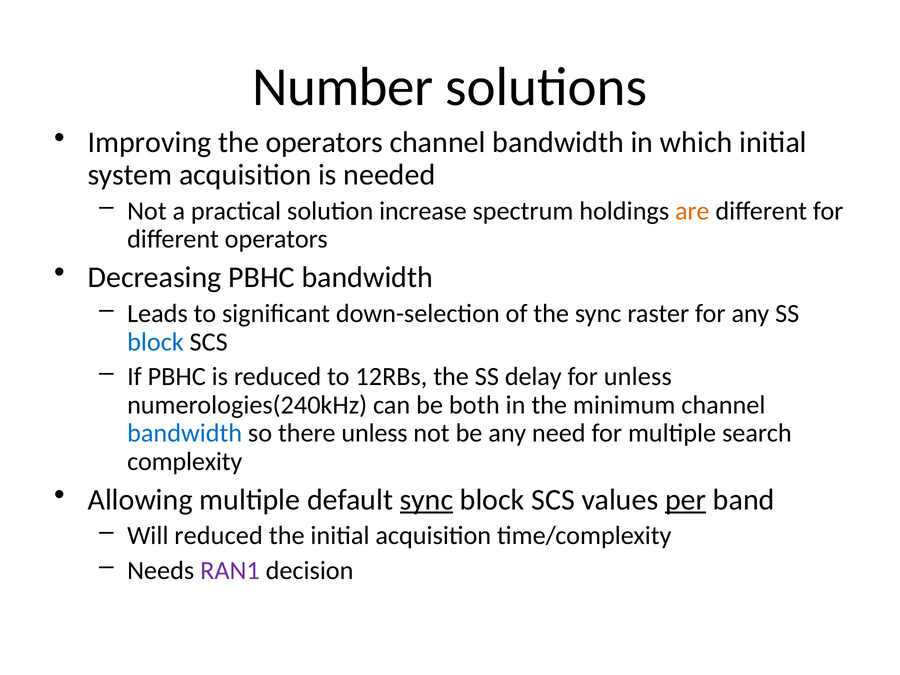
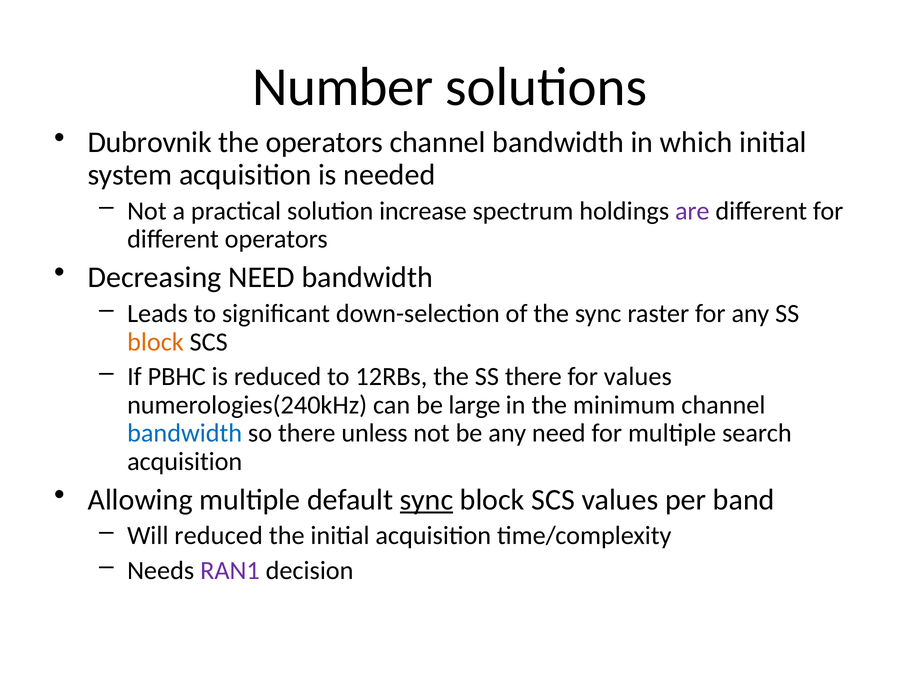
Improving: Improving -> Dubrovnik
are colour: orange -> purple
Decreasing PBHC: PBHC -> NEED
block at (155, 342) colour: blue -> orange
SS delay: delay -> there
for unless: unless -> values
both: both -> large
complexity at (185, 462): complexity -> acquisition
per underline: present -> none
